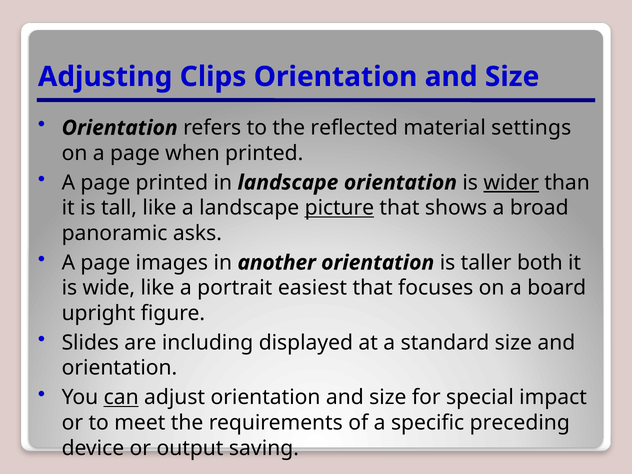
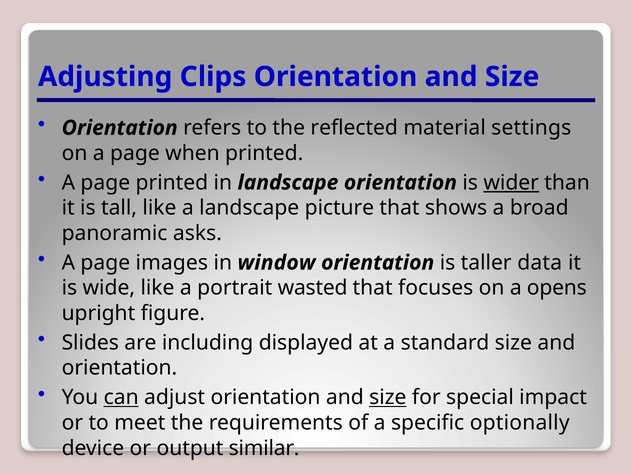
picture underline: present -> none
another: another -> window
both: both -> data
easiest: easiest -> wasted
board: board -> opens
size at (388, 398) underline: none -> present
preceding: preceding -> optionally
saving: saving -> similar
